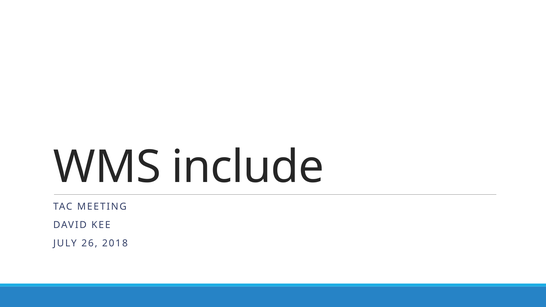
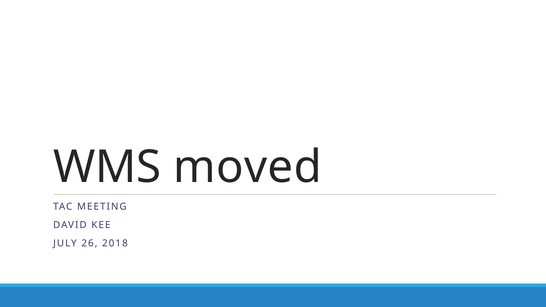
include: include -> moved
